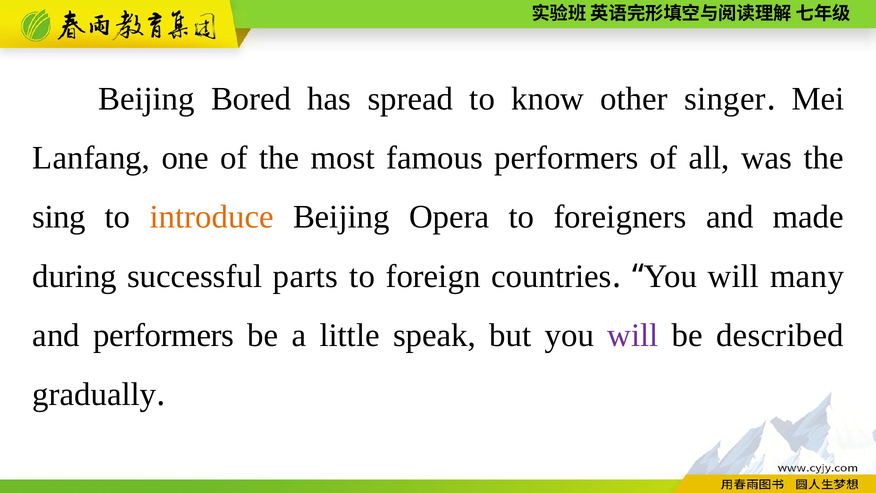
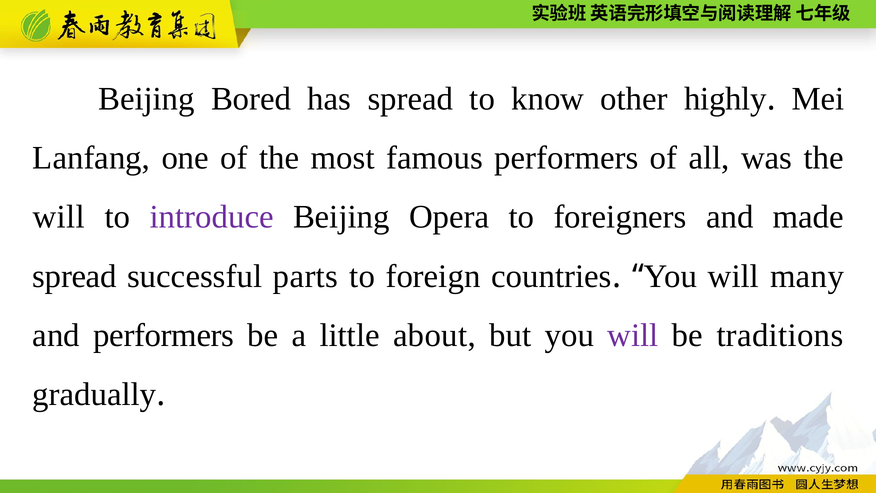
singer: singer -> highly
sing at (59, 217): sing -> will
introduce colour: orange -> purple
during at (75, 276): during -> spread
speak: speak -> about
described: described -> traditions
